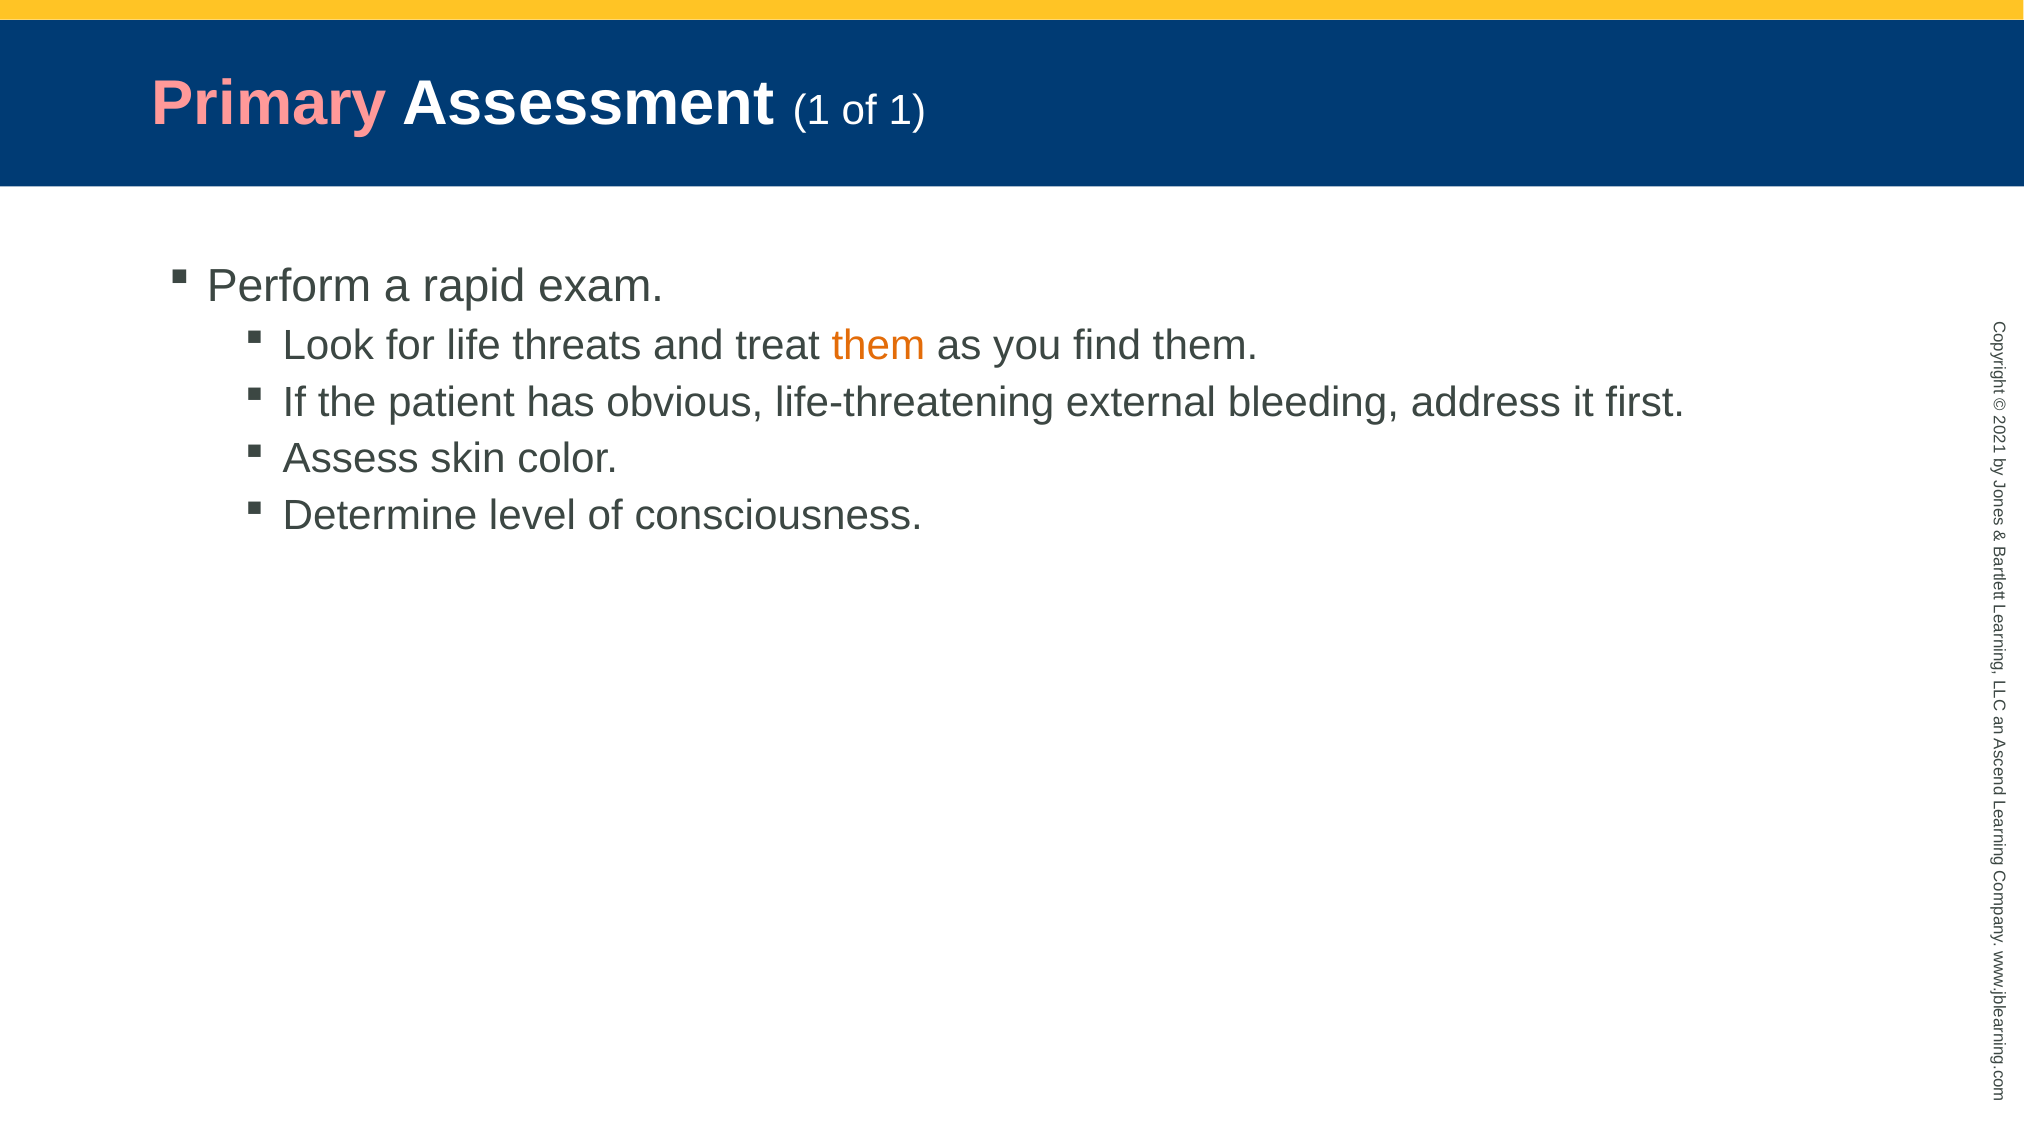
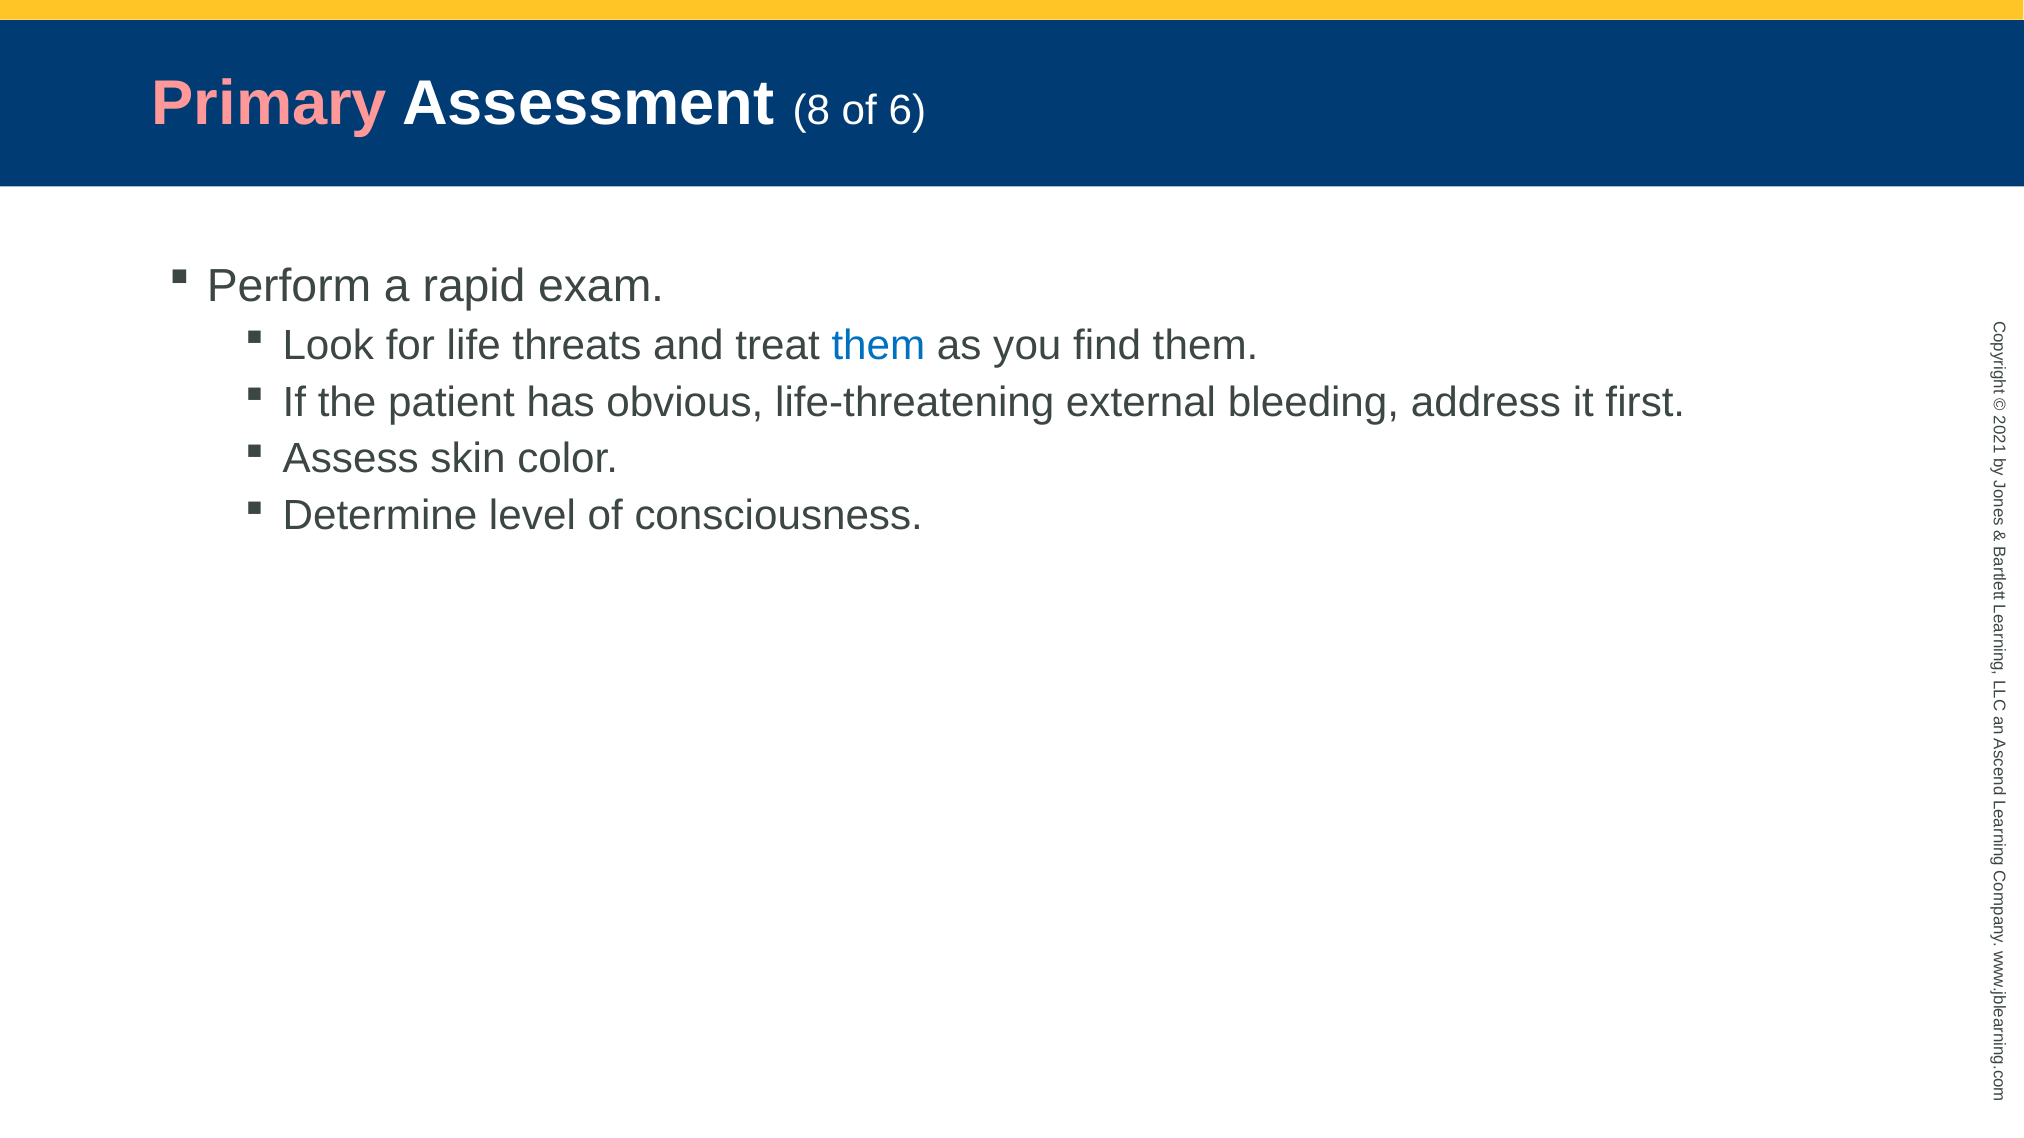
Assessment 1: 1 -> 8
of 1: 1 -> 6
them at (878, 345) colour: orange -> blue
